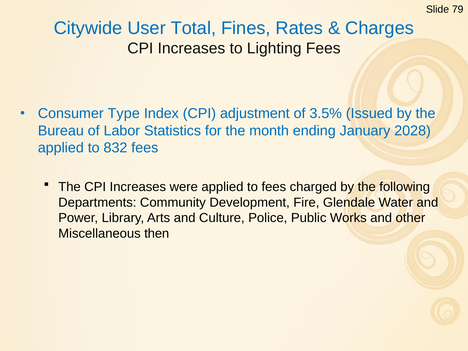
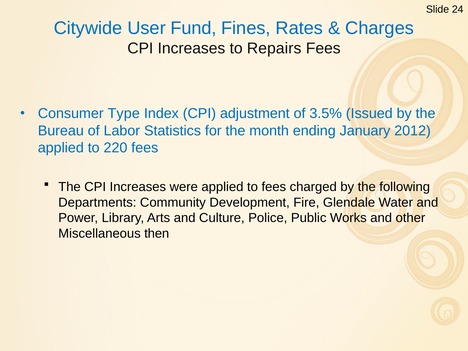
79: 79 -> 24
Total: Total -> Fund
Lighting: Lighting -> Repairs
2028: 2028 -> 2012
832: 832 -> 220
